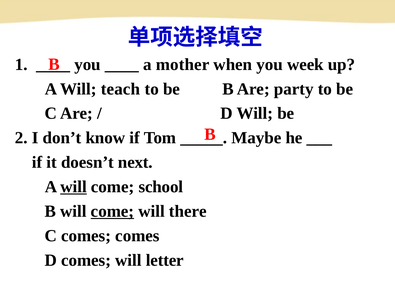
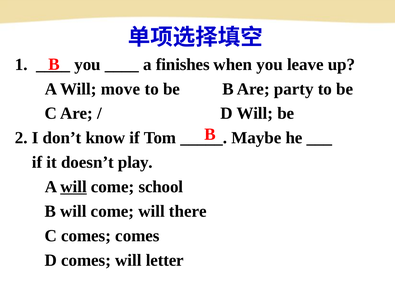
mother: mother -> finishes
week: week -> leave
teach: teach -> move
next: next -> play
come at (112, 211) underline: present -> none
